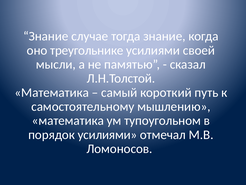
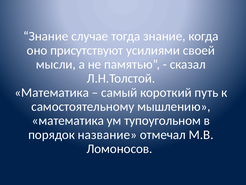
треугольнике: треугольнике -> присутствуют
порядок усилиями: усилиями -> название
